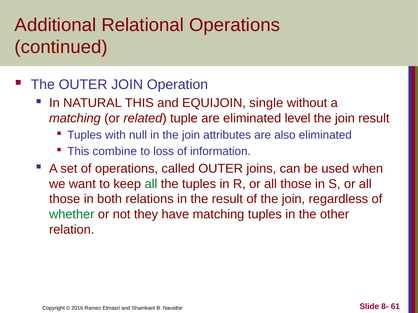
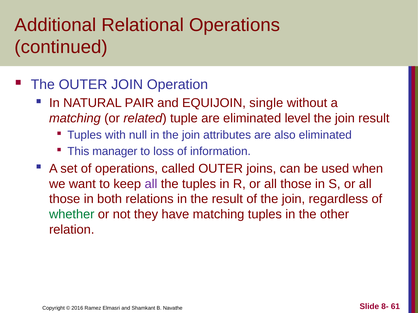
NATURAL THIS: THIS -> PAIR
combine: combine -> manager
all at (151, 184) colour: green -> purple
